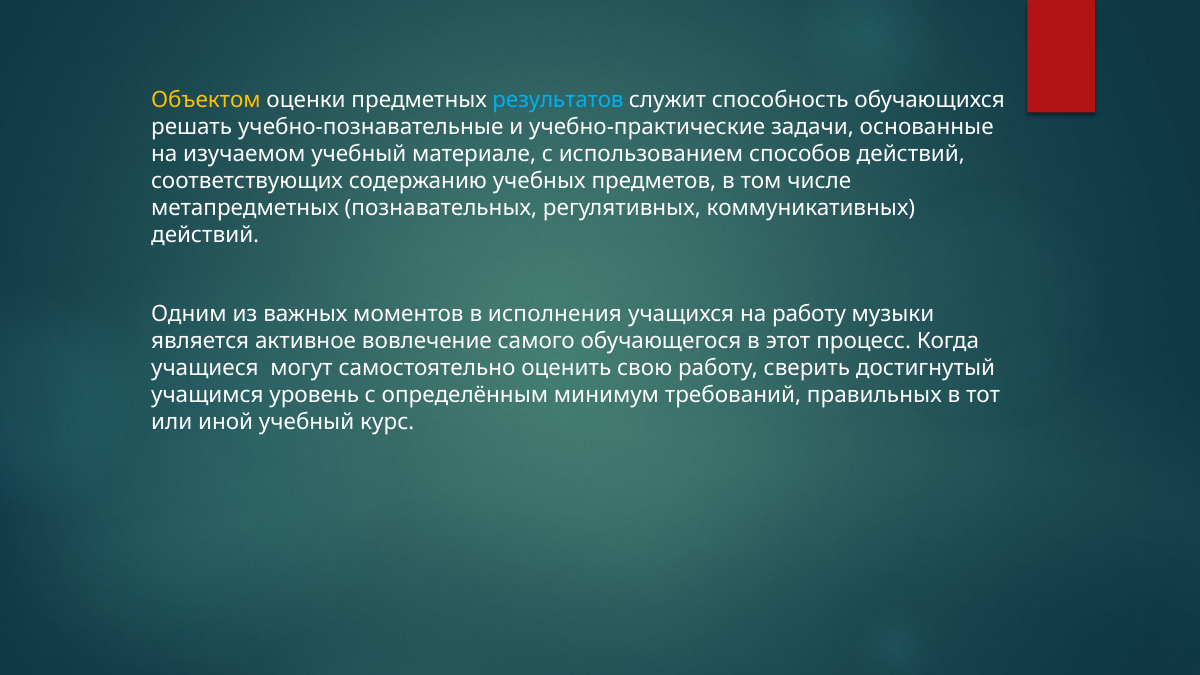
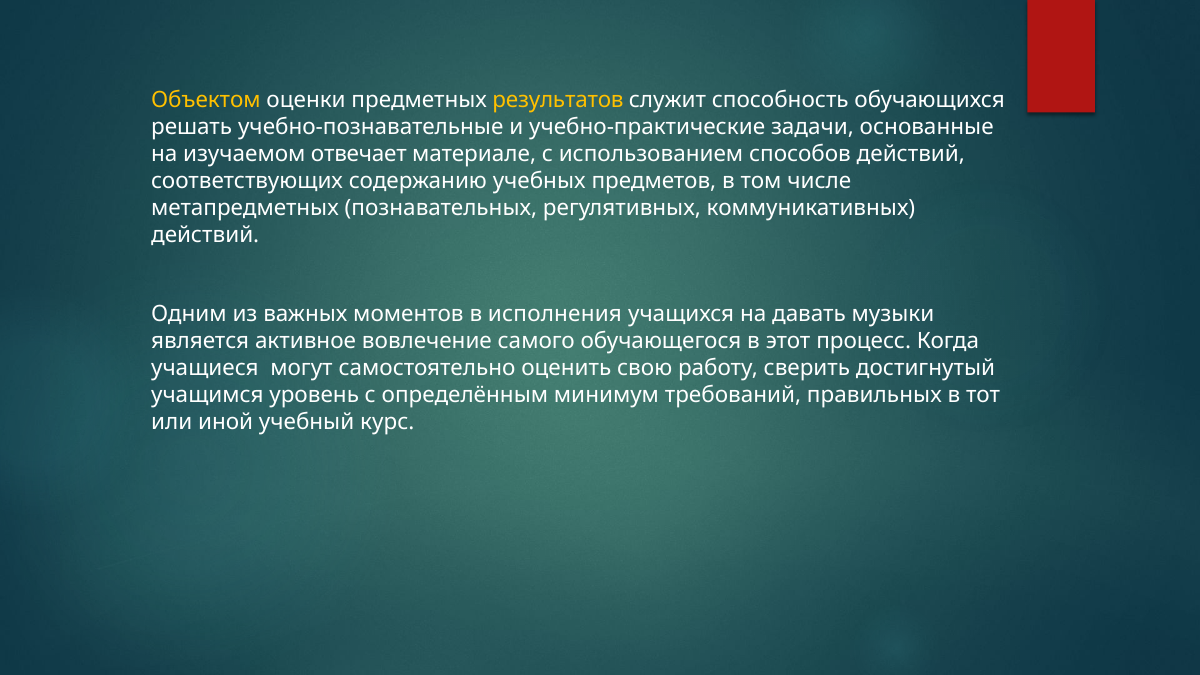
результатов colour: light blue -> yellow
изучаемом учебный: учебный -> отвечает
на работу: работу -> давать
